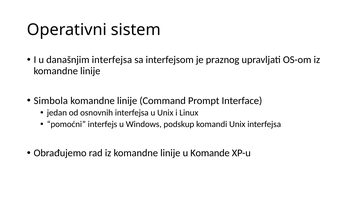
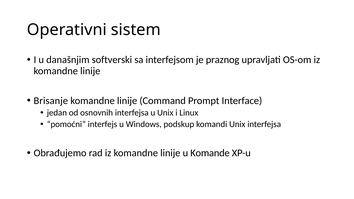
današnjim interfejsa: interfejsa -> softverski
Simbola: Simbola -> Brisanje
